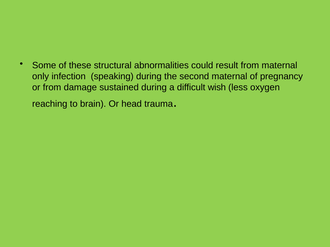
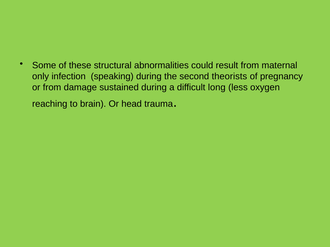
second maternal: maternal -> theorists
wish: wish -> long
